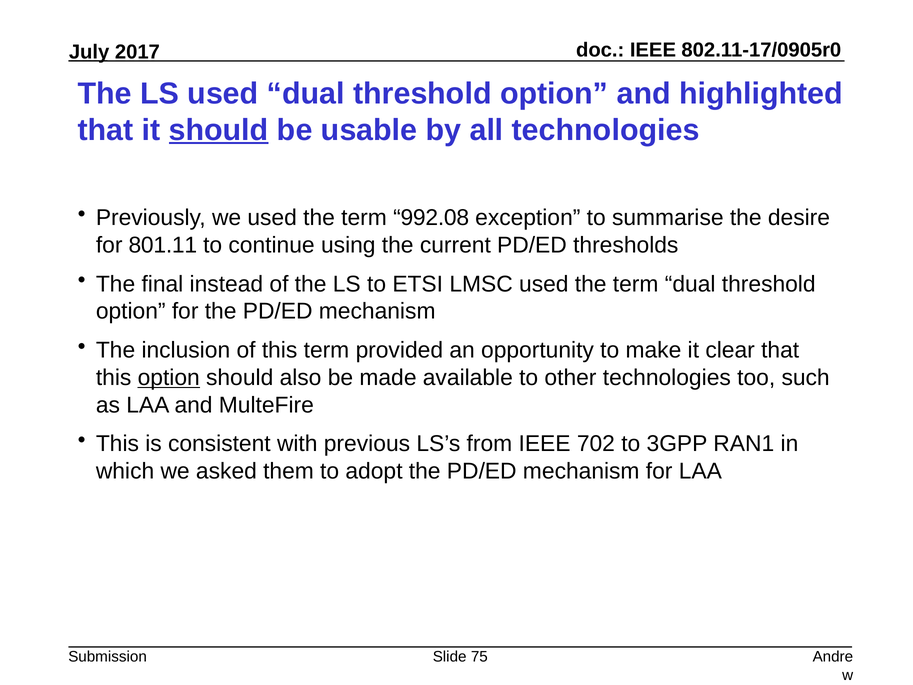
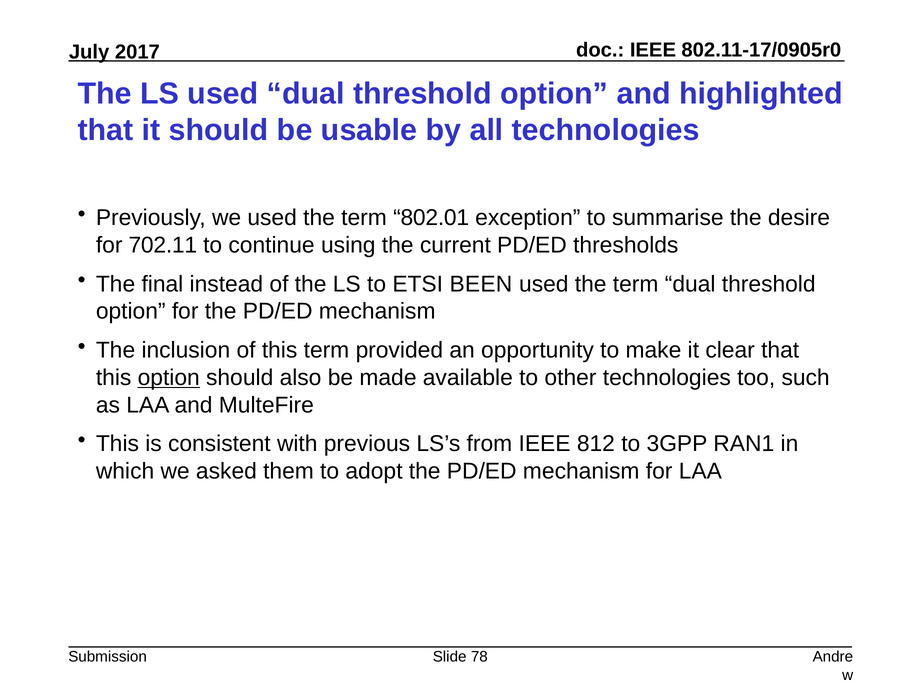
should at (219, 130) underline: present -> none
992.08: 992.08 -> 802.01
801.11: 801.11 -> 702.11
LMSC: LMSC -> BEEN
702: 702 -> 812
75: 75 -> 78
